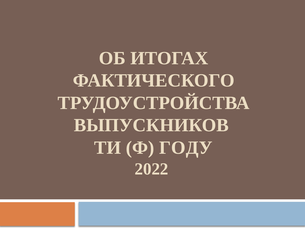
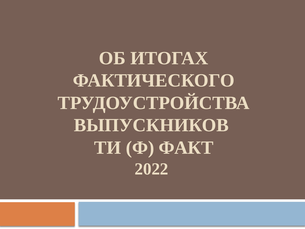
ГОДУ: ГОДУ -> ФАКТ
